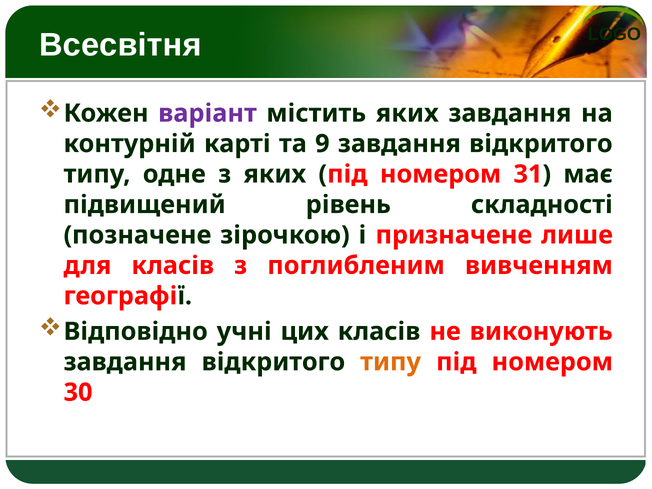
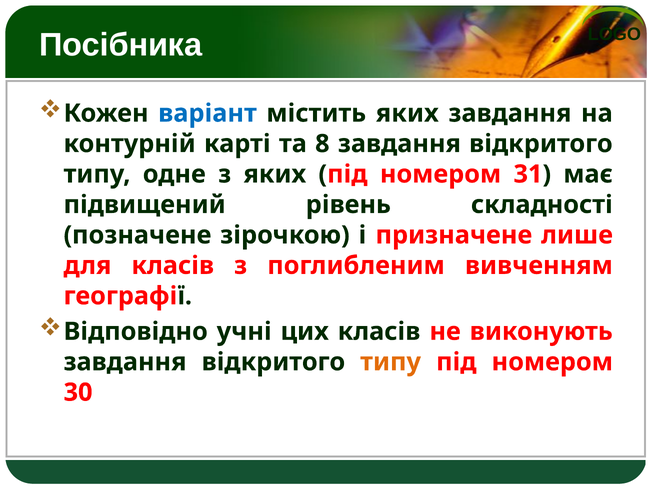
Всесвітня: Всесвітня -> Посібника
варіант colour: purple -> blue
9: 9 -> 8
